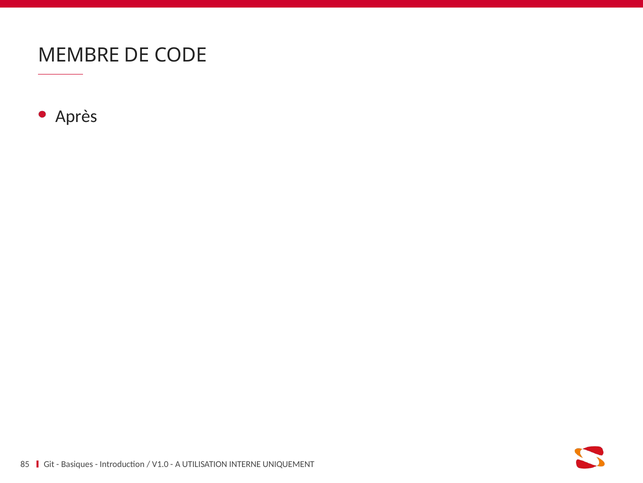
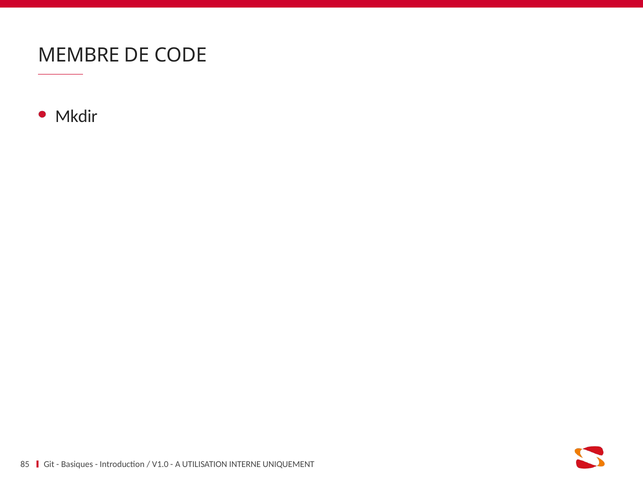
Après: Après -> Mkdir
